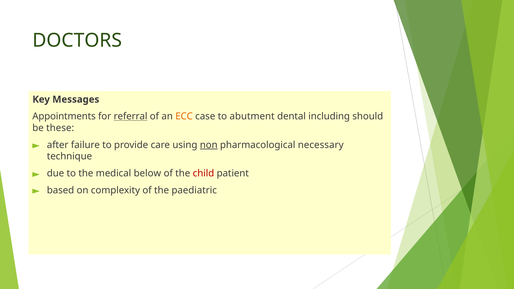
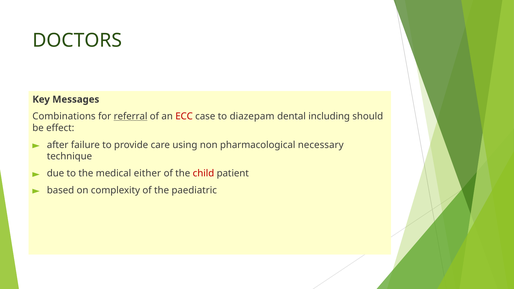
Appointments: Appointments -> Combinations
ECC colour: orange -> red
abutment: abutment -> diazepam
these: these -> effect
non underline: present -> none
below: below -> either
